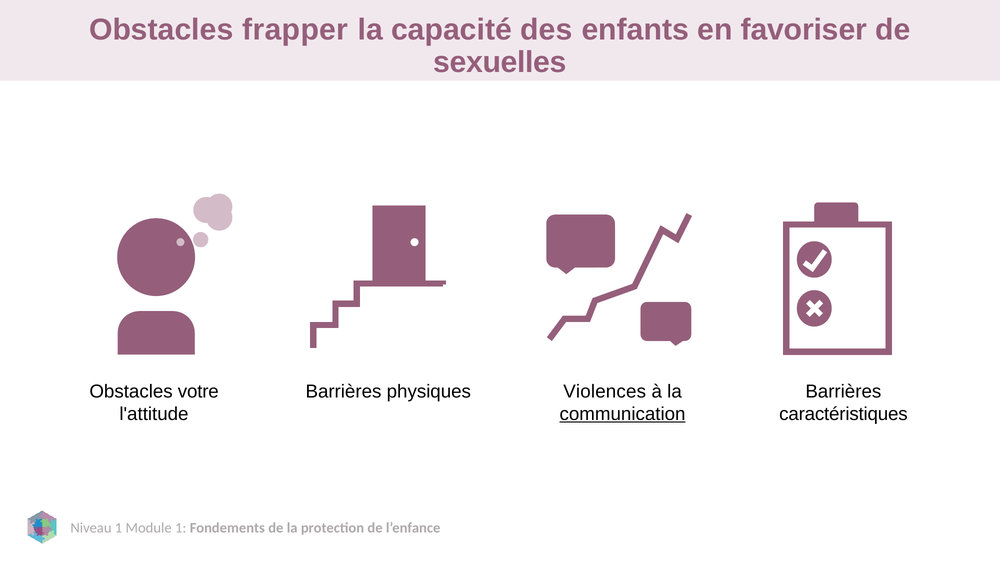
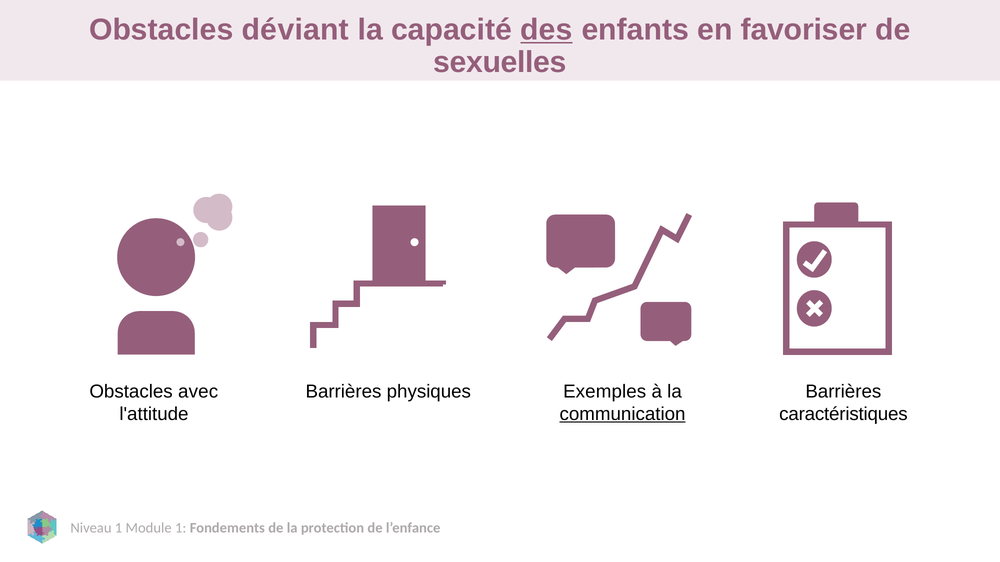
frapper: frapper -> déviant
des underline: none -> present
votre: votre -> avec
Violences: Violences -> Exemples
